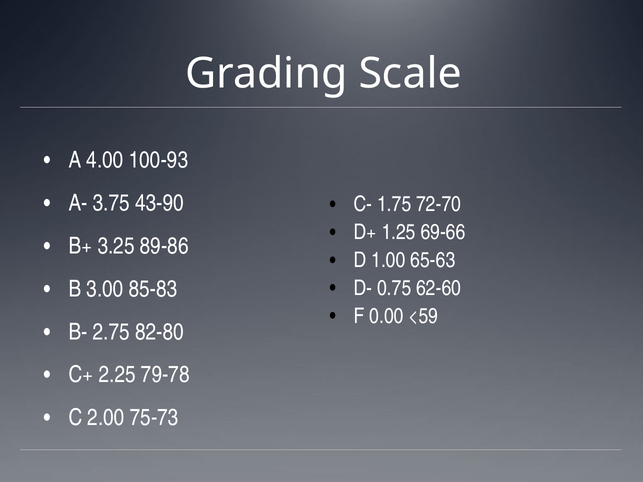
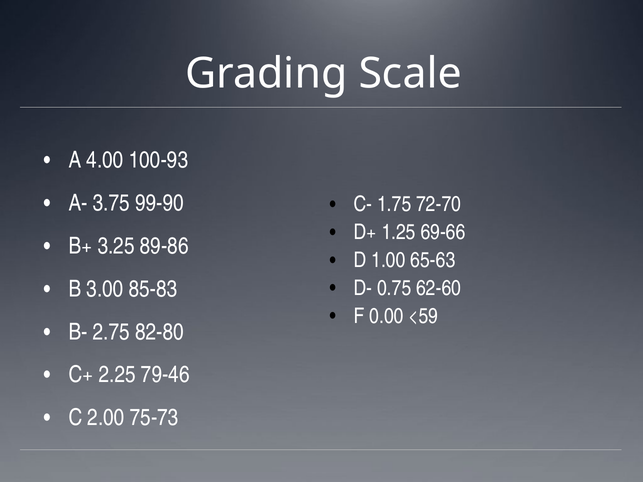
43-90: 43-90 -> 99-90
79-78: 79-78 -> 79-46
